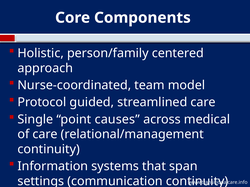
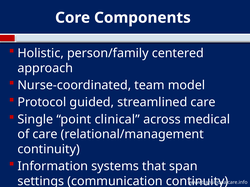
causes: causes -> clinical
